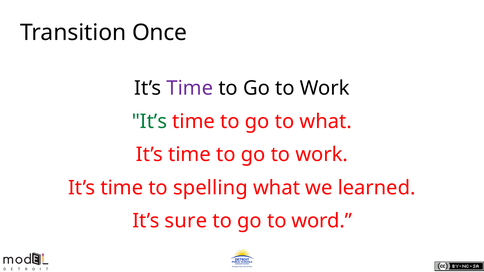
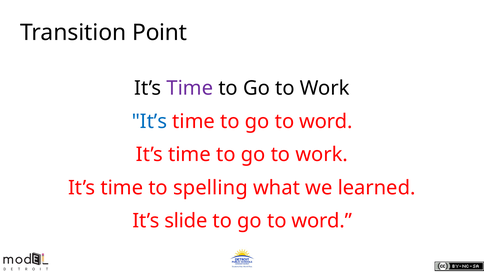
Once: Once -> Point
It’s at (149, 122) colour: green -> blue
what at (326, 122): what -> word
sure: sure -> slide
